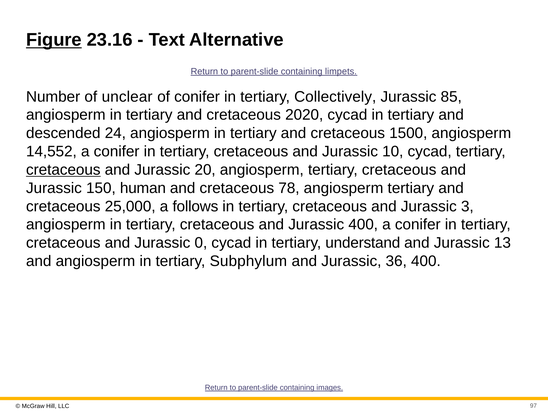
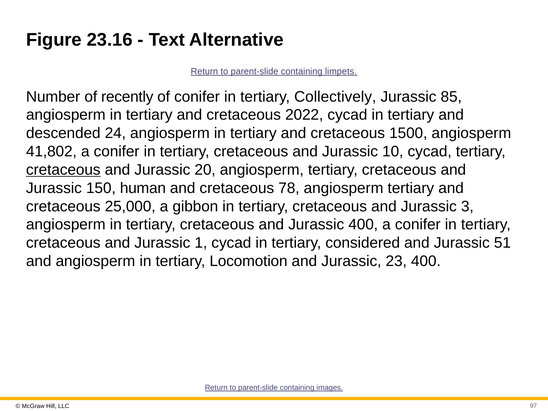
Figure underline: present -> none
unclear: unclear -> recently
2020: 2020 -> 2022
14,552: 14,552 -> 41,802
follows: follows -> gibbon
0: 0 -> 1
understand: understand -> considered
13: 13 -> 51
Subphylum: Subphylum -> Locomotion
36: 36 -> 23
